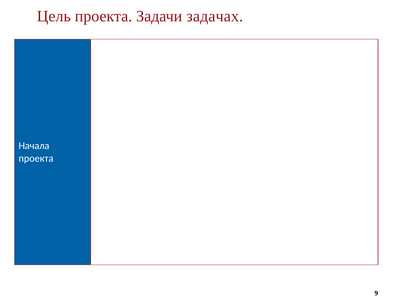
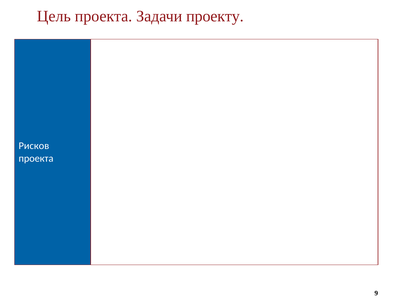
задачах: задачах -> проекту
Начала: Начала -> Рисков
